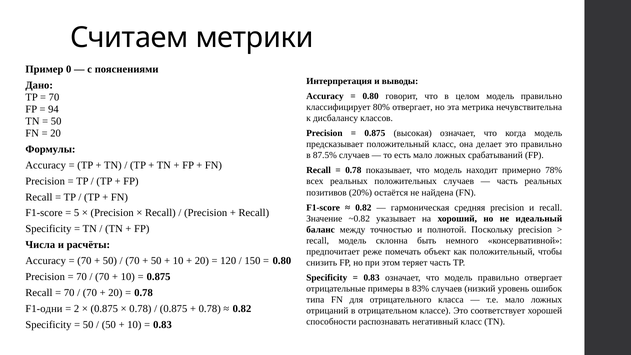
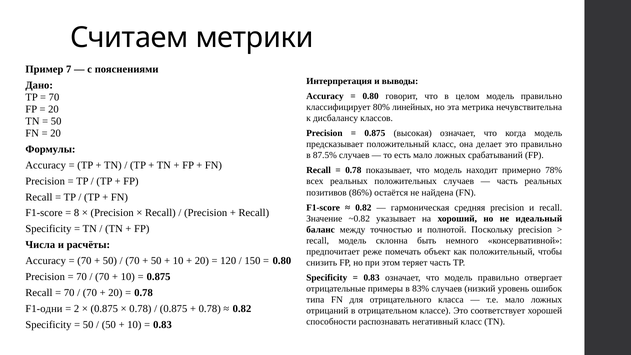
0: 0 -> 7
80% отвергает: отвергает -> линейных
94 at (53, 109): 94 -> 20
20%: 20% -> 86%
5: 5 -> 8
